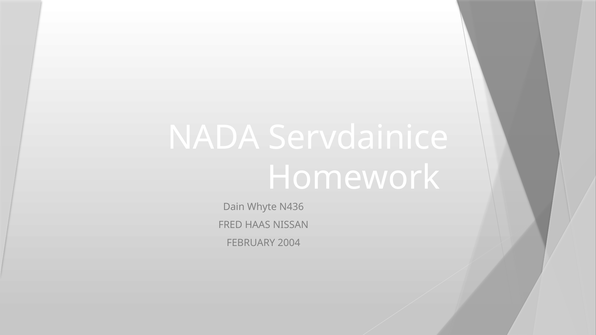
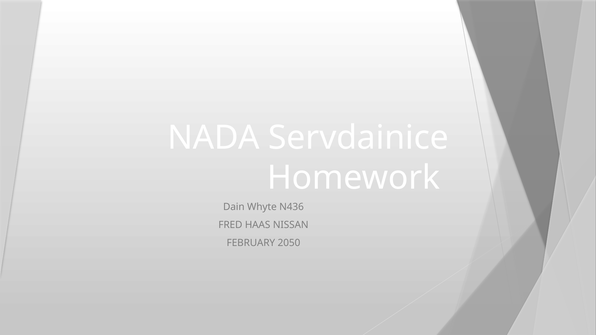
2004: 2004 -> 2050
